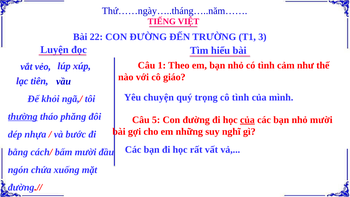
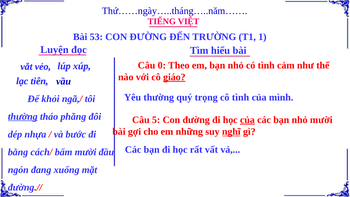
22: 22 -> 53
3: 3 -> 1
1: 1 -> 0
giáo underline: none -> present
Yêu chuyện: chuyện -> thường
nghĩ underline: none -> present
chứa: chứa -> đang
